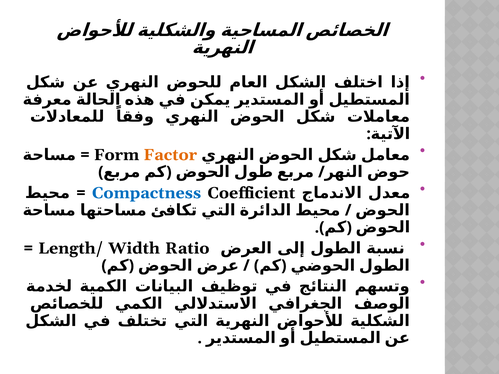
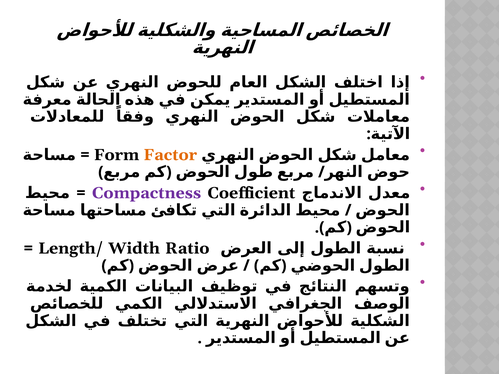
Compactness colour: blue -> purple
